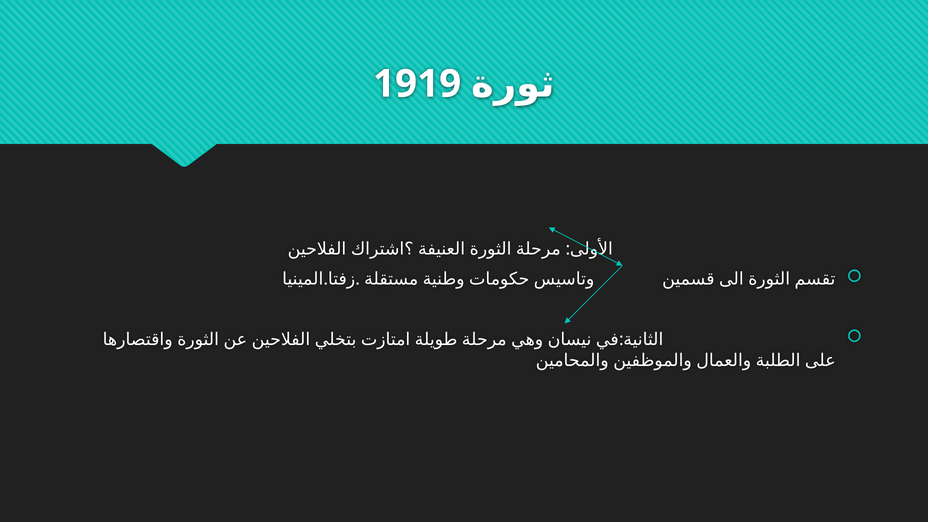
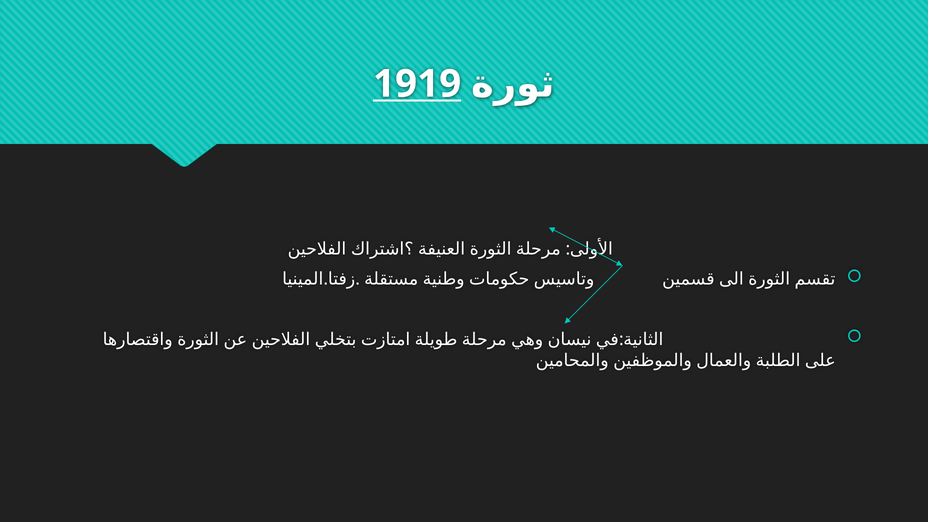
1919 underline: none -> present
